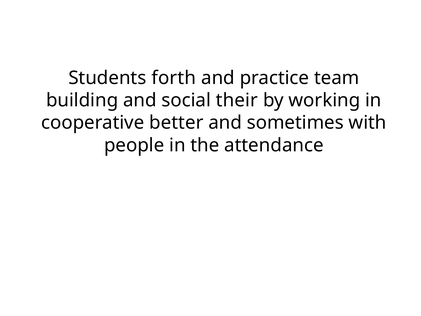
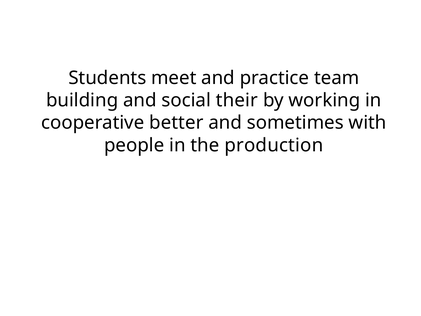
forth: forth -> meet
attendance: attendance -> production
